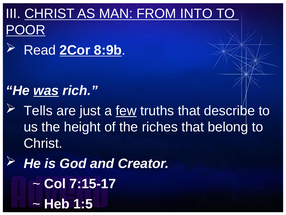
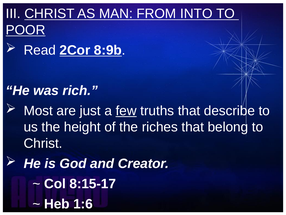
was underline: present -> none
Tells: Tells -> Most
7:15-17: 7:15-17 -> 8:15-17
1:5: 1:5 -> 1:6
